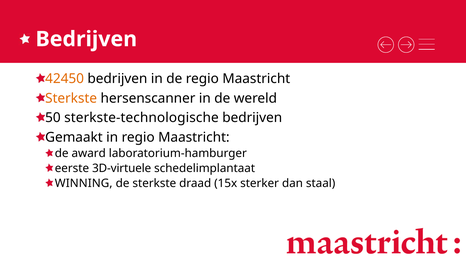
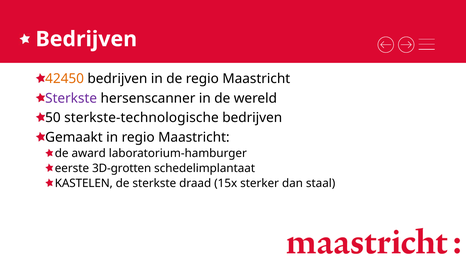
Sterkste at (71, 98) colour: orange -> purple
3D-virtuele: 3D-virtuele -> 3D-grotten
WINNING: WINNING -> KASTELEN
